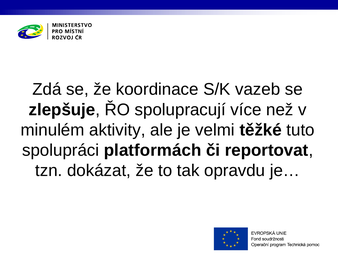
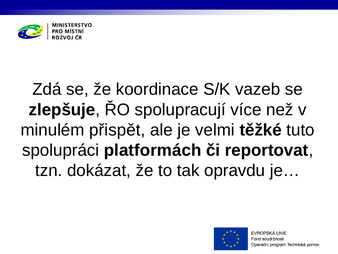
aktivity: aktivity -> přispět
